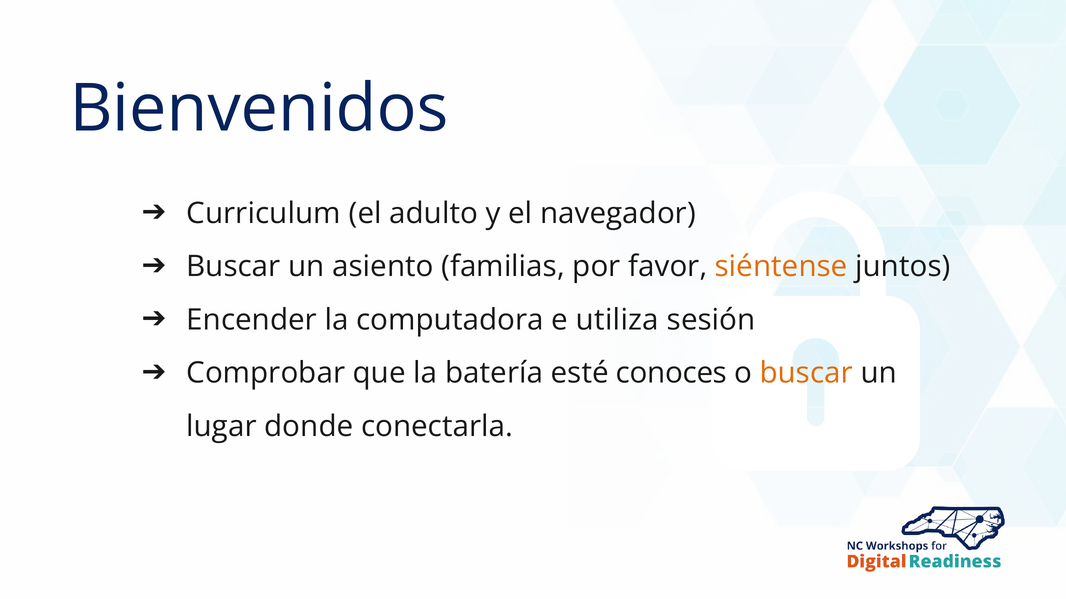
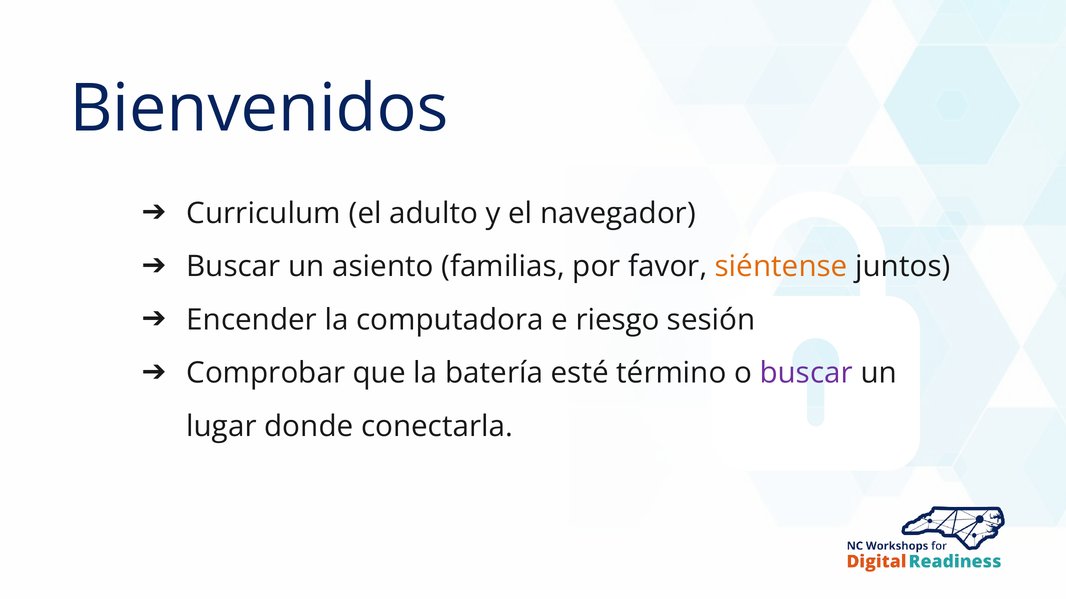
utiliza: utiliza -> riesgo
conoces: conoces -> término
buscar at (806, 374) colour: orange -> purple
